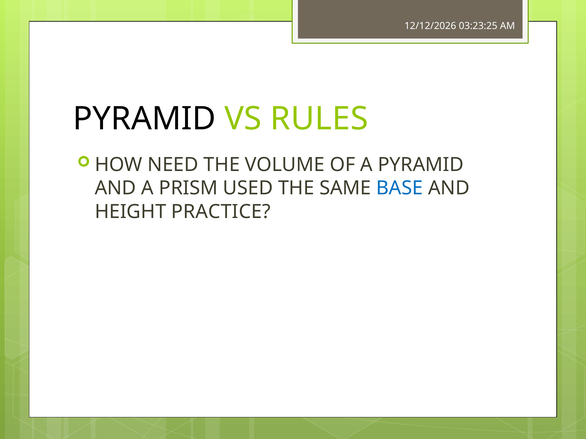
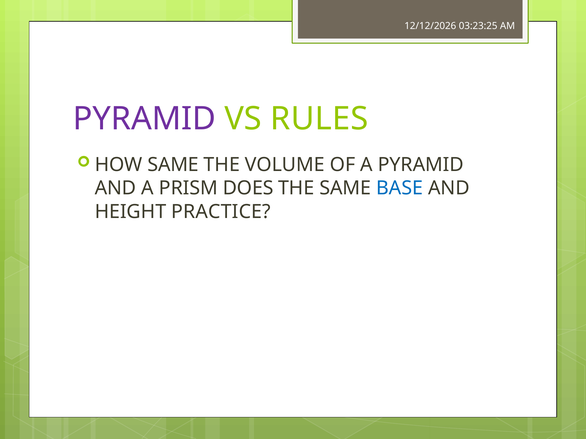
PYRAMID at (144, 119) colour: black -> purple
HOW NEED: NEED -> SAME
USED: USED -> DOES
